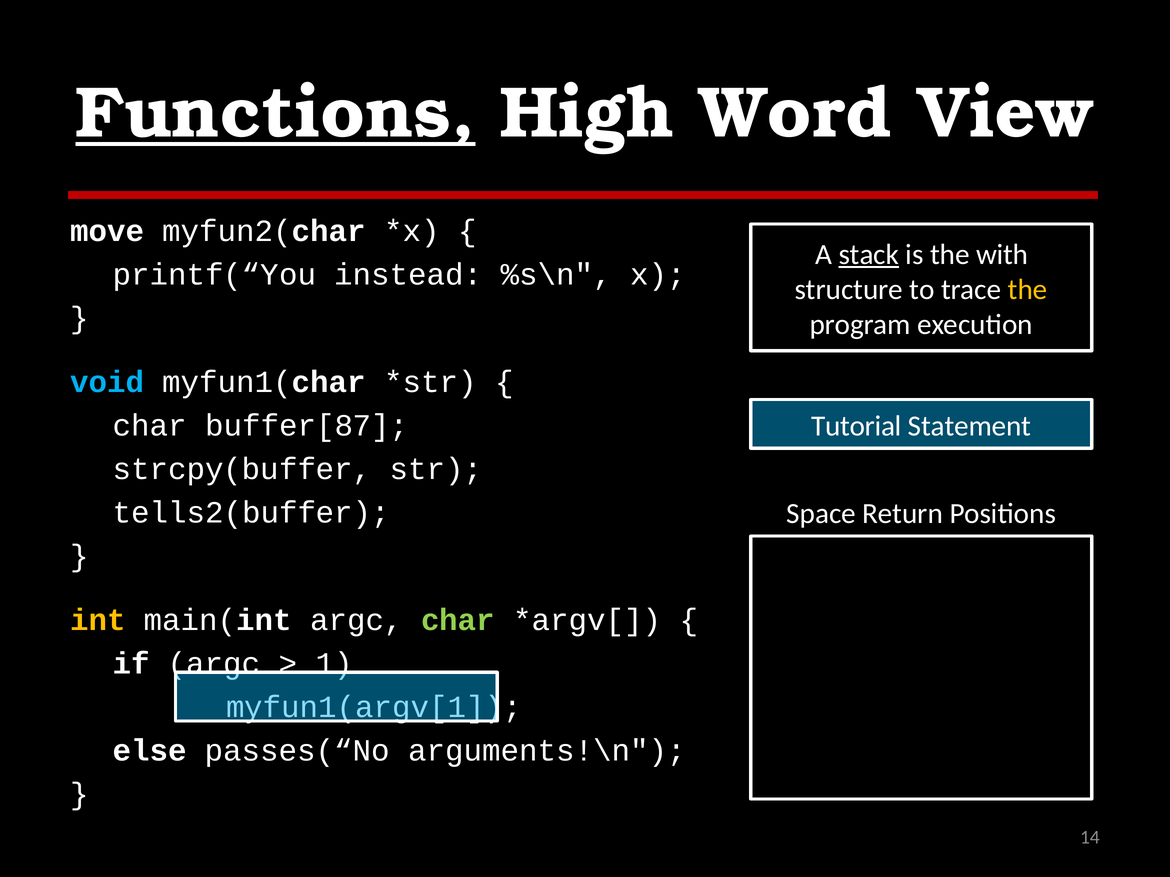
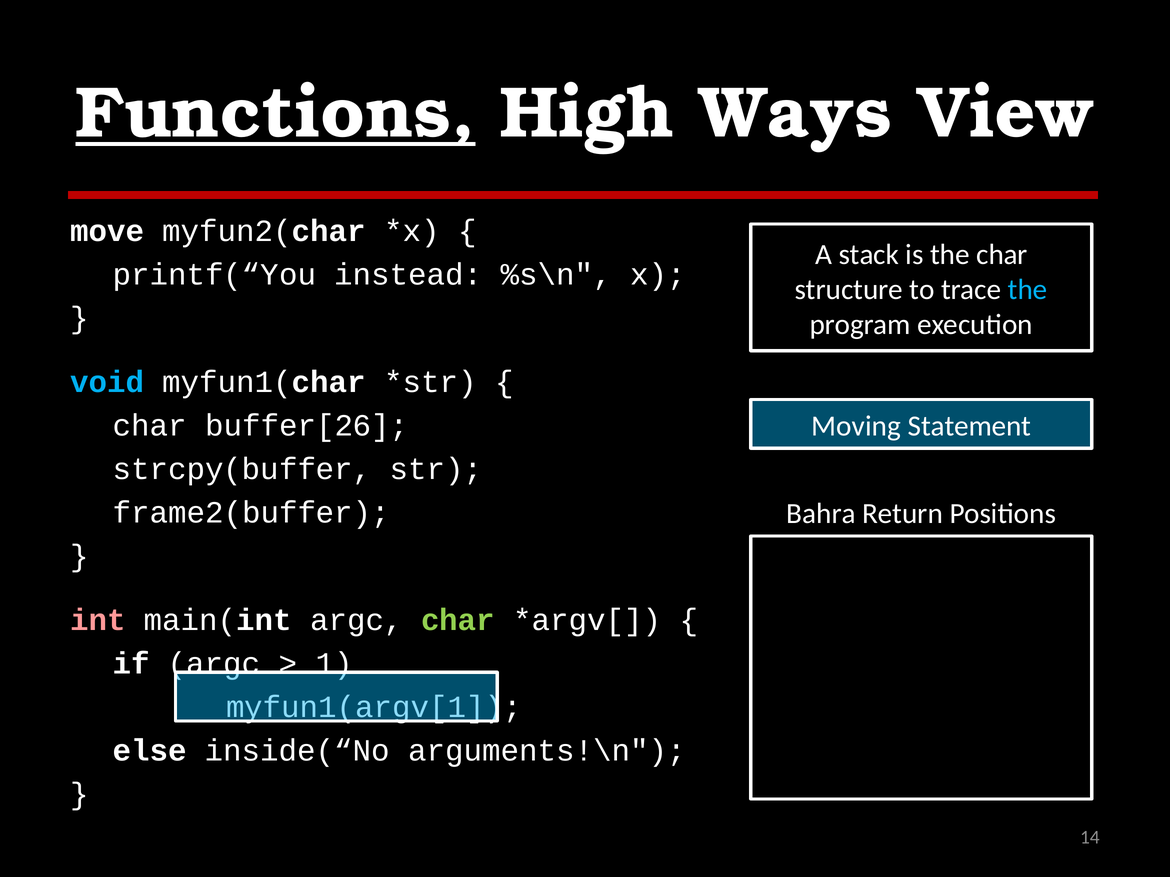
Word: Word -> Ways
stack underline: present -> none
the with: with -> char
the at (1028, 290) colour: yellow -> light blue
Tutorial: Tutorial -> Moving
buffer[87: buffer[87 -> buffer[26
tells2(buffer: tells2(buffer -> frame2(buffer
Space: Space -> Bahra
int colour: yellow -> pink
passes(“No: passes(“No -> inside(“No
